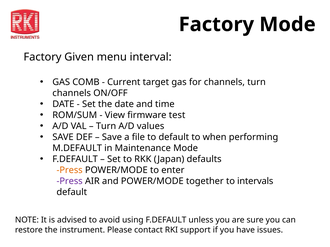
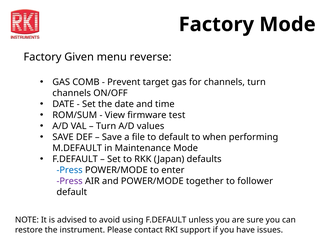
interval: interval -> reverse
Current: Current -> Prevent
Press at (70, 170) colour: orange -> blue
intervals: intervals -> follower
